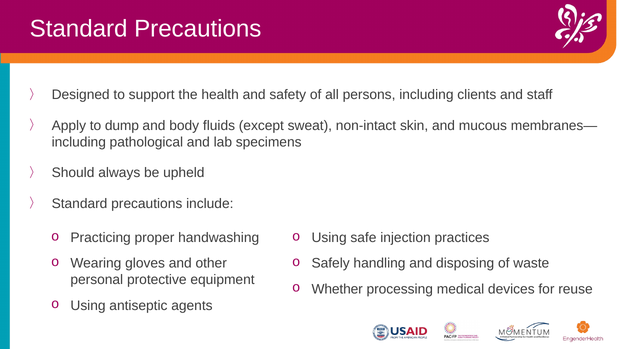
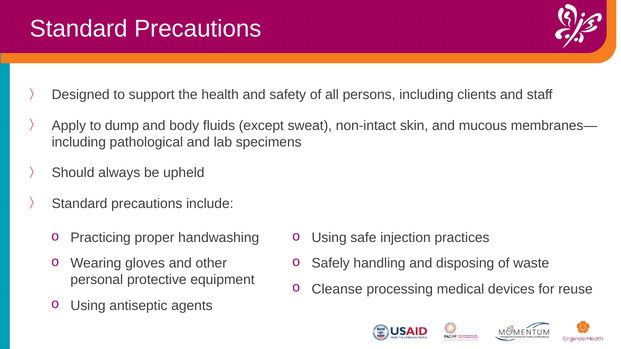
Whether: Whether -> Cleanse
